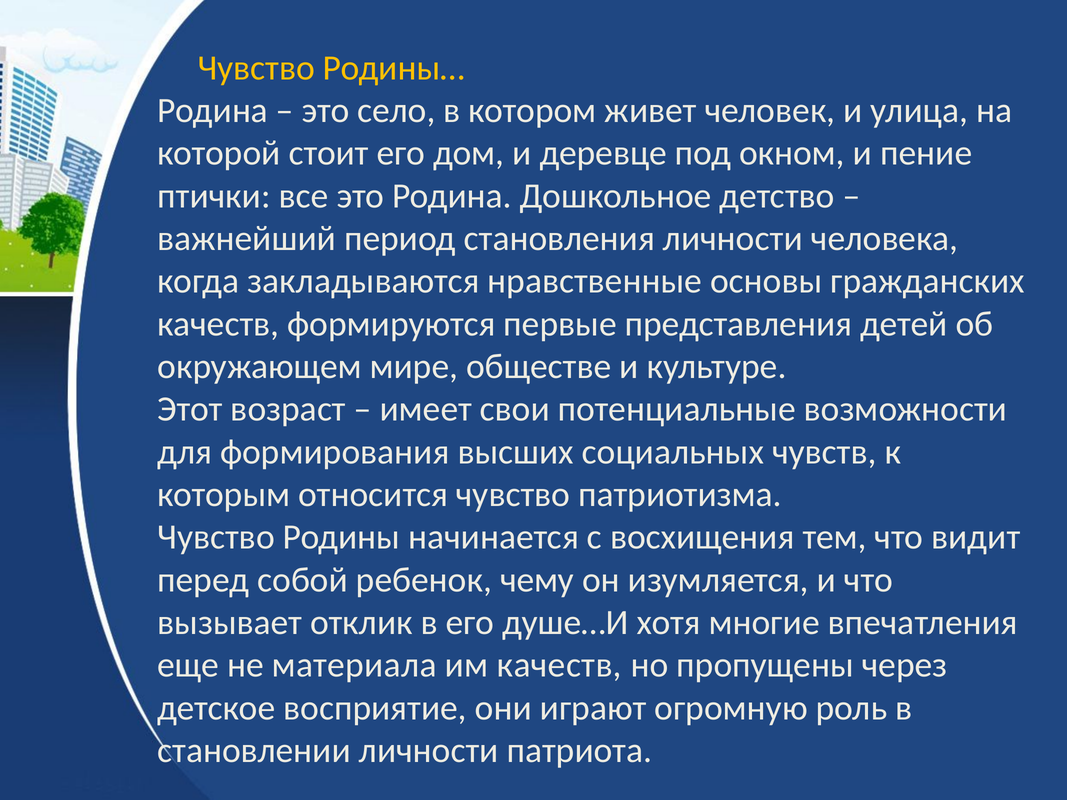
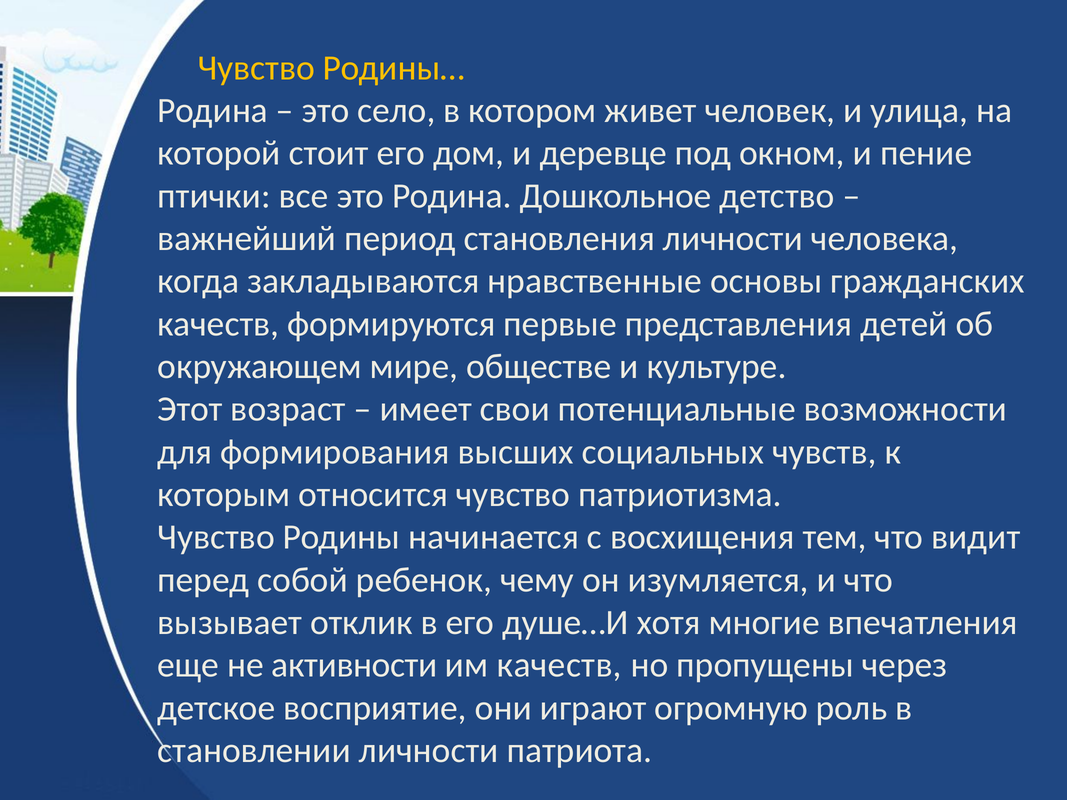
материала: материала -> активности
